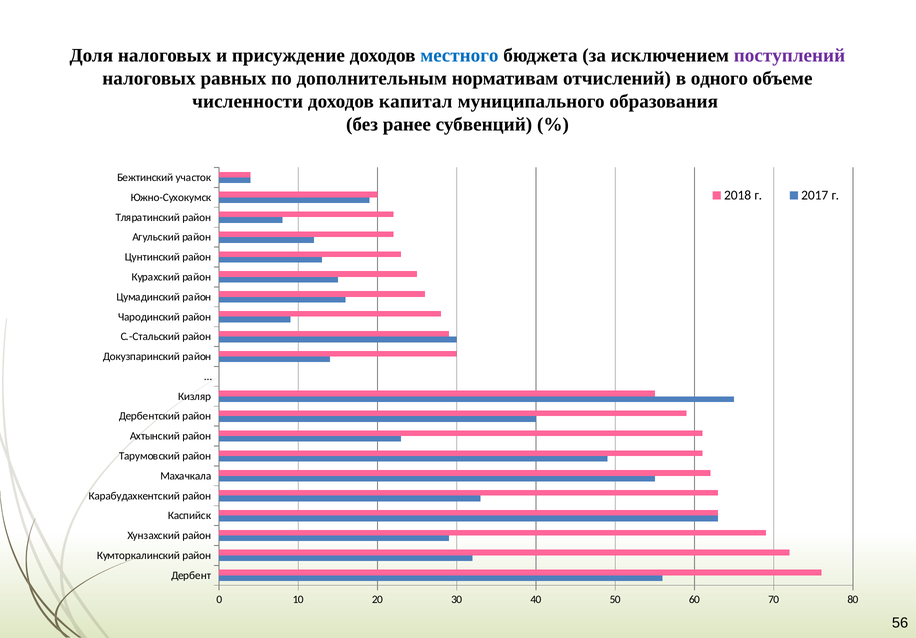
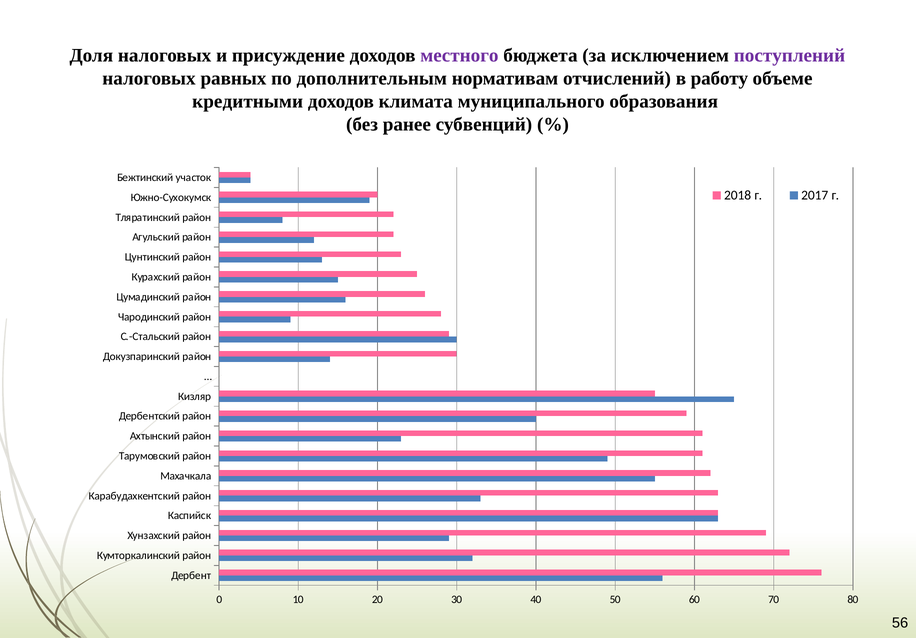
местного colour: blue -> purple
одного: одного -> работу
численности: численности -> кредитными
капитал: капитал -> климата
